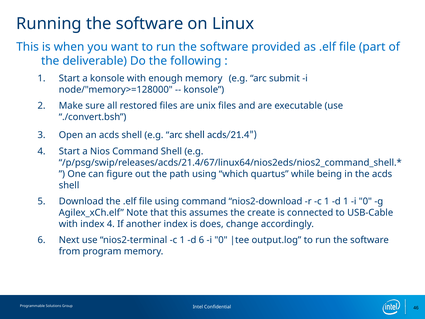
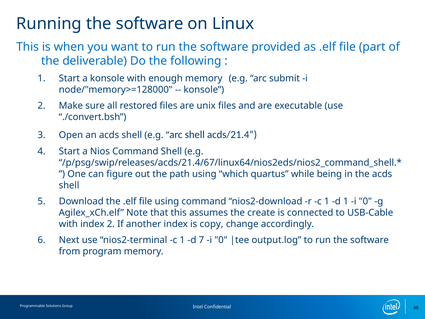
index 4: 4 -> 2
does: does -> copy
d 6: 6 -> 7
